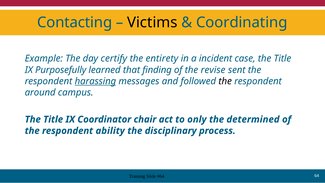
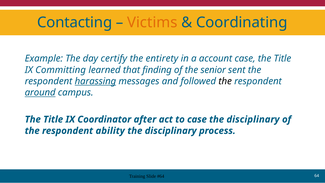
Victims colour: black -> orange
incident: incident -> account
Purposefully: Purposefully -> Committing
revise: revise -> senior
around underline: none -> present
chair: chair -> after
to only: only -> case
determined at (253, 119): determined -> disciplinary
